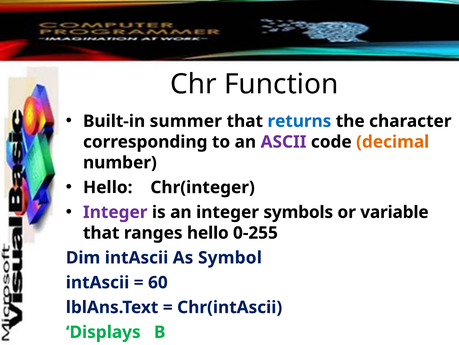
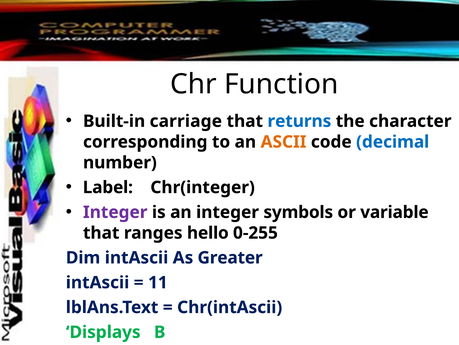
summer: summer -> carriage
ASCII colour: purple -> orange
decimal colour: orange -> blue
Hello at (108, 187): Hello -> Label
Symbol: Symbol -> Greater
60: 60 -> 11
